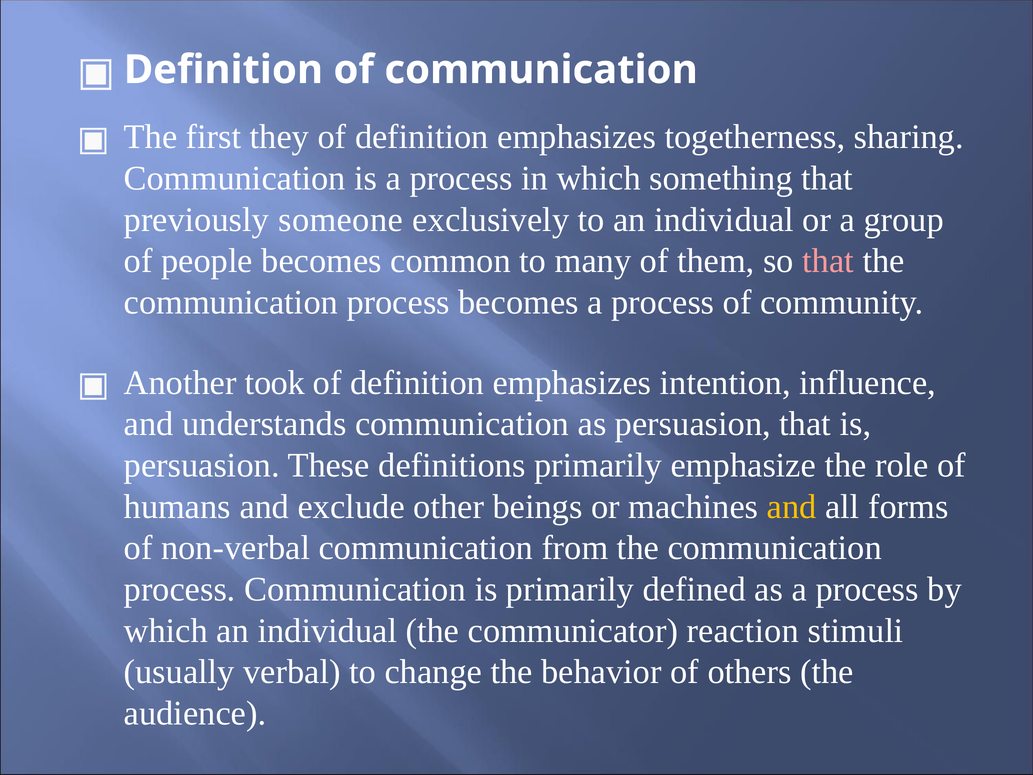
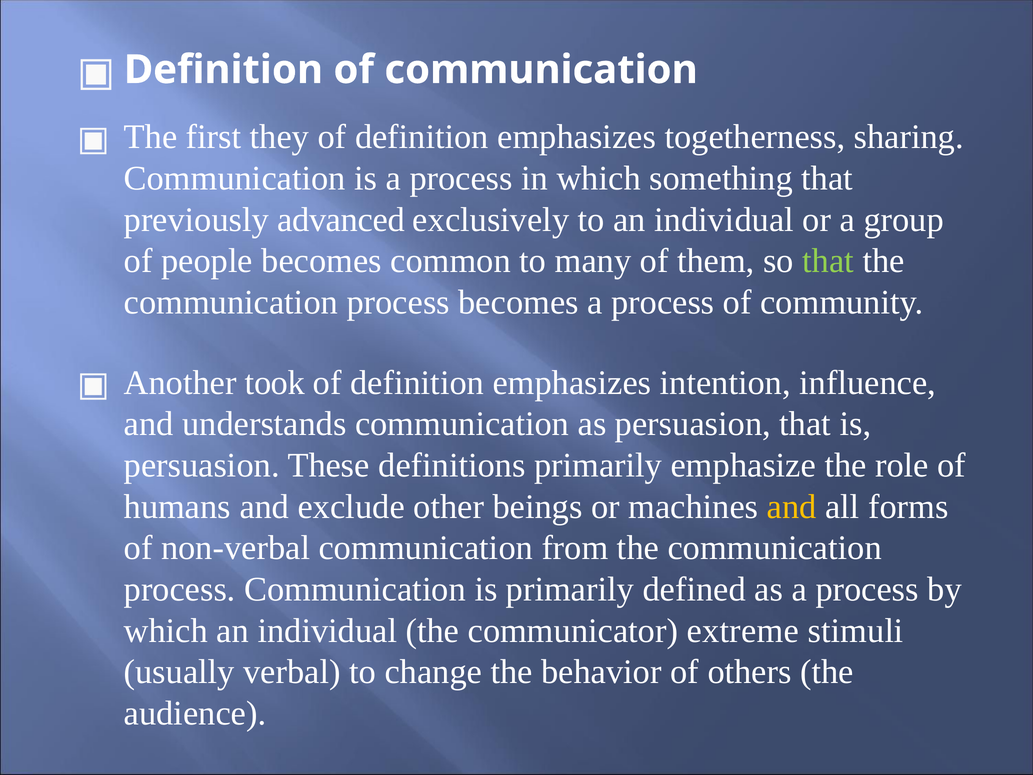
someone: someone -> advanced
that at (828, 261) colour: pink -> light green
reaction: reaction -> extreme
